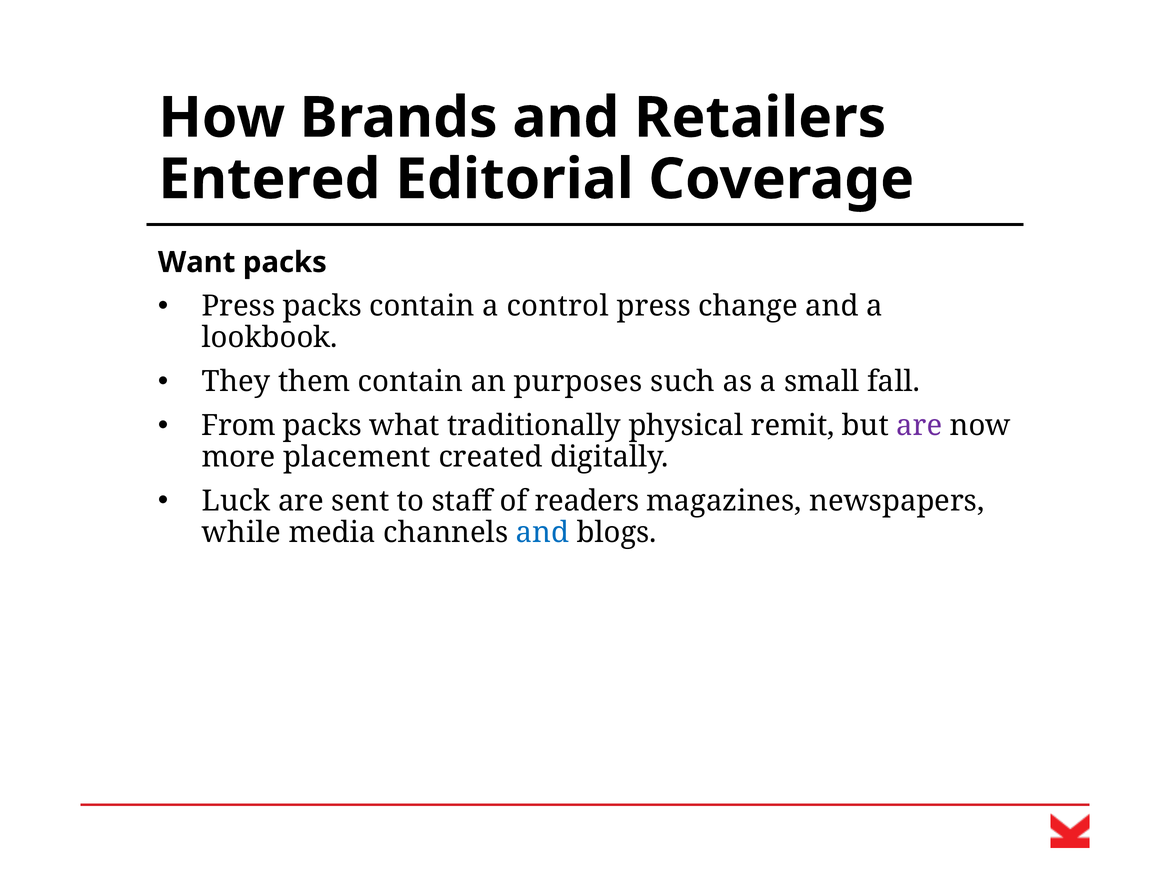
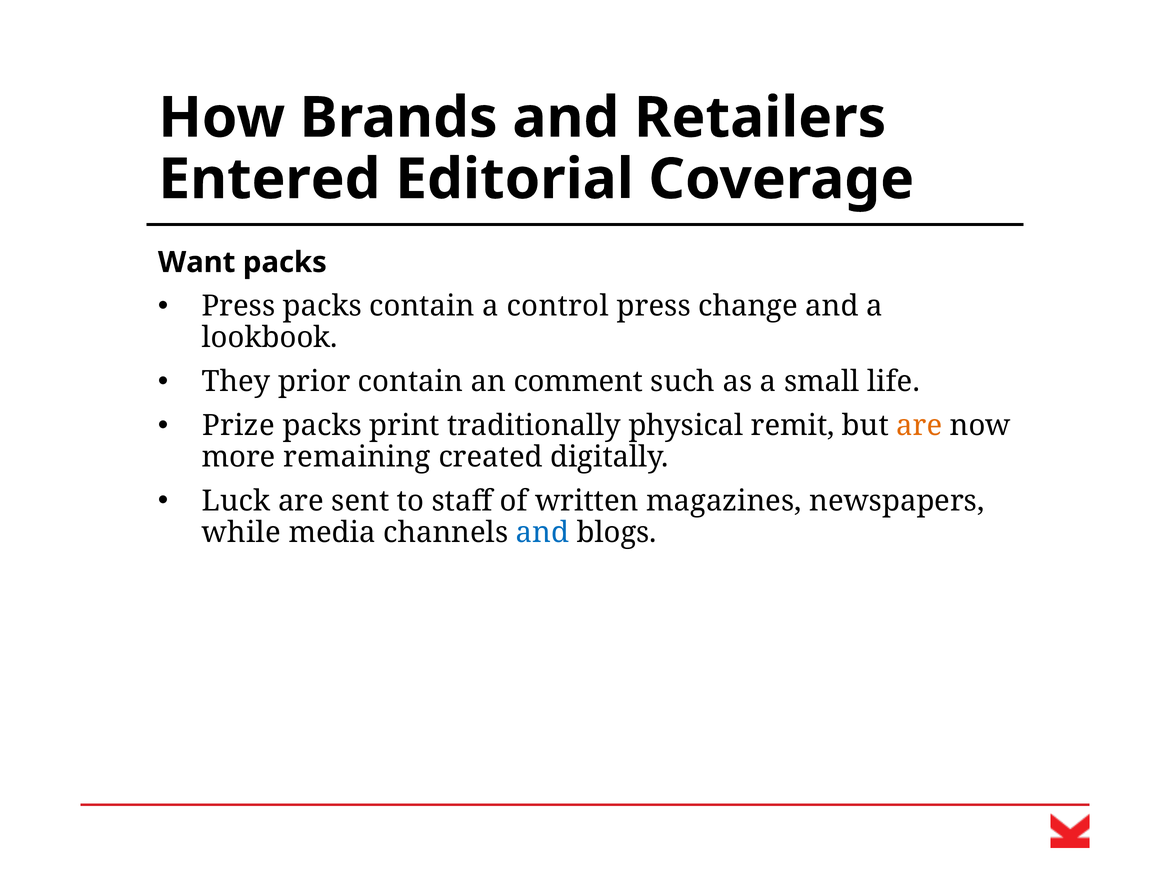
them: them -> prior
purposes: purposes -> comment
fall: fall -> life
From: From -> Prize
what: what -> print
are at (919, 425) colour: purple -> orange
placement: placement -> remaining
readers: readers -> written
